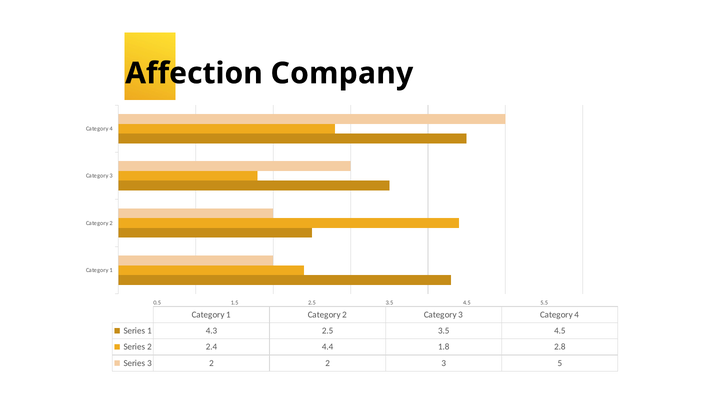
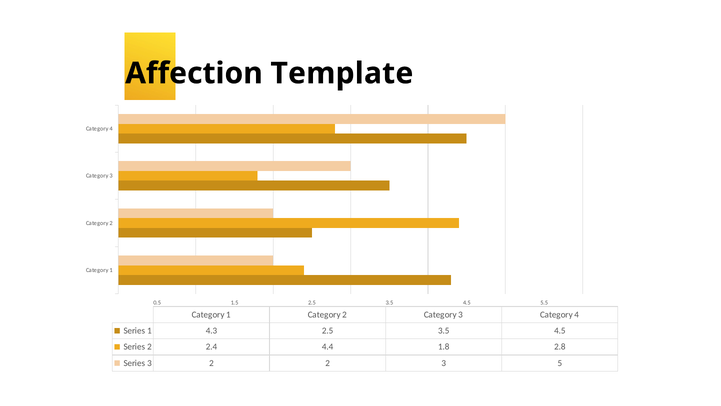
Company: Company -> Template
